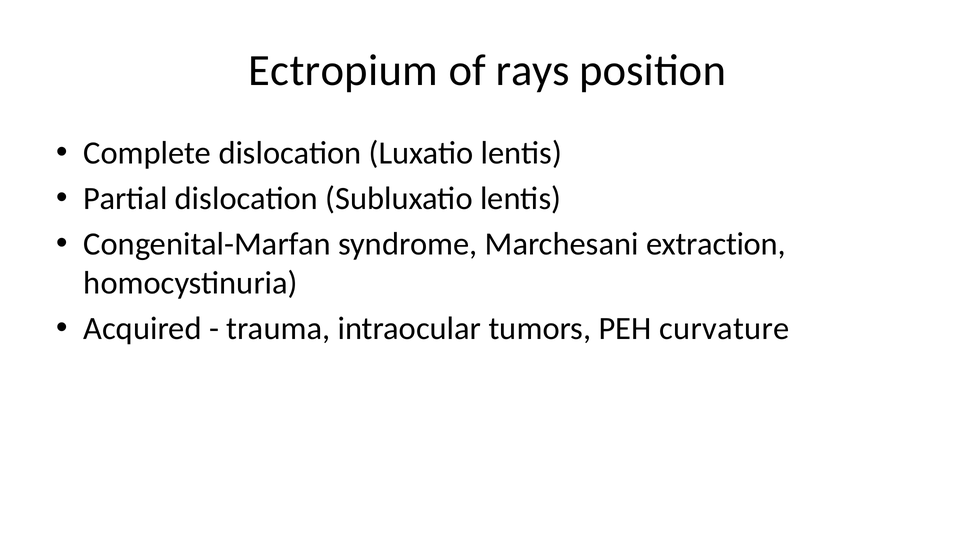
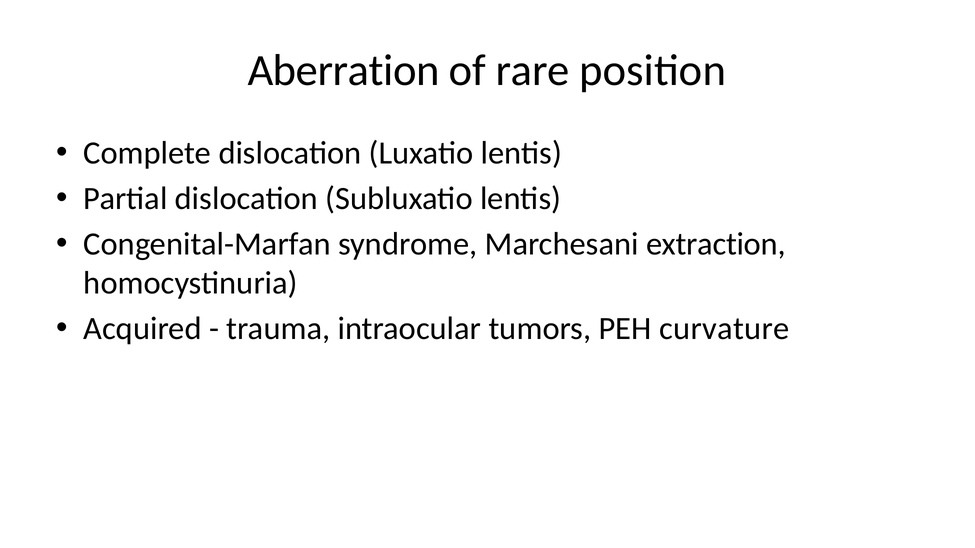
Ectropium: Ectropium -> Aberration
rays: rays -> rare
